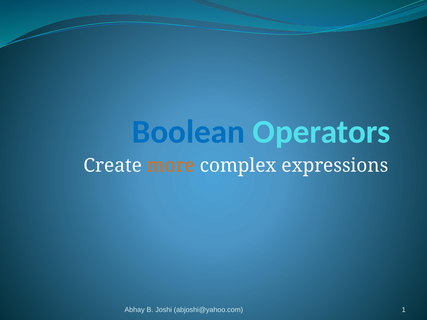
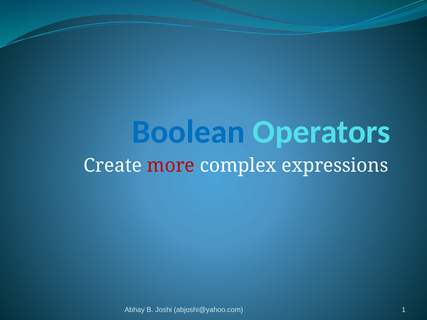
more colour: orange -> red
